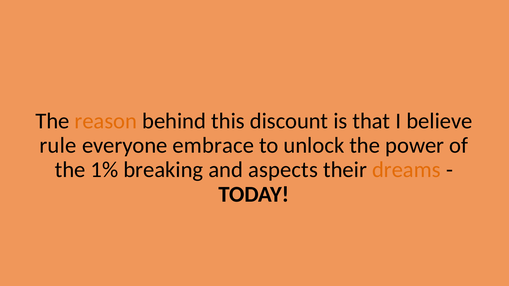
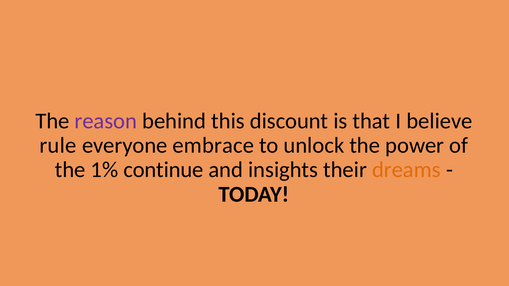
reason colour: orange -> purple
breaking: breaking -> continue
aspects: aspects -> insights
